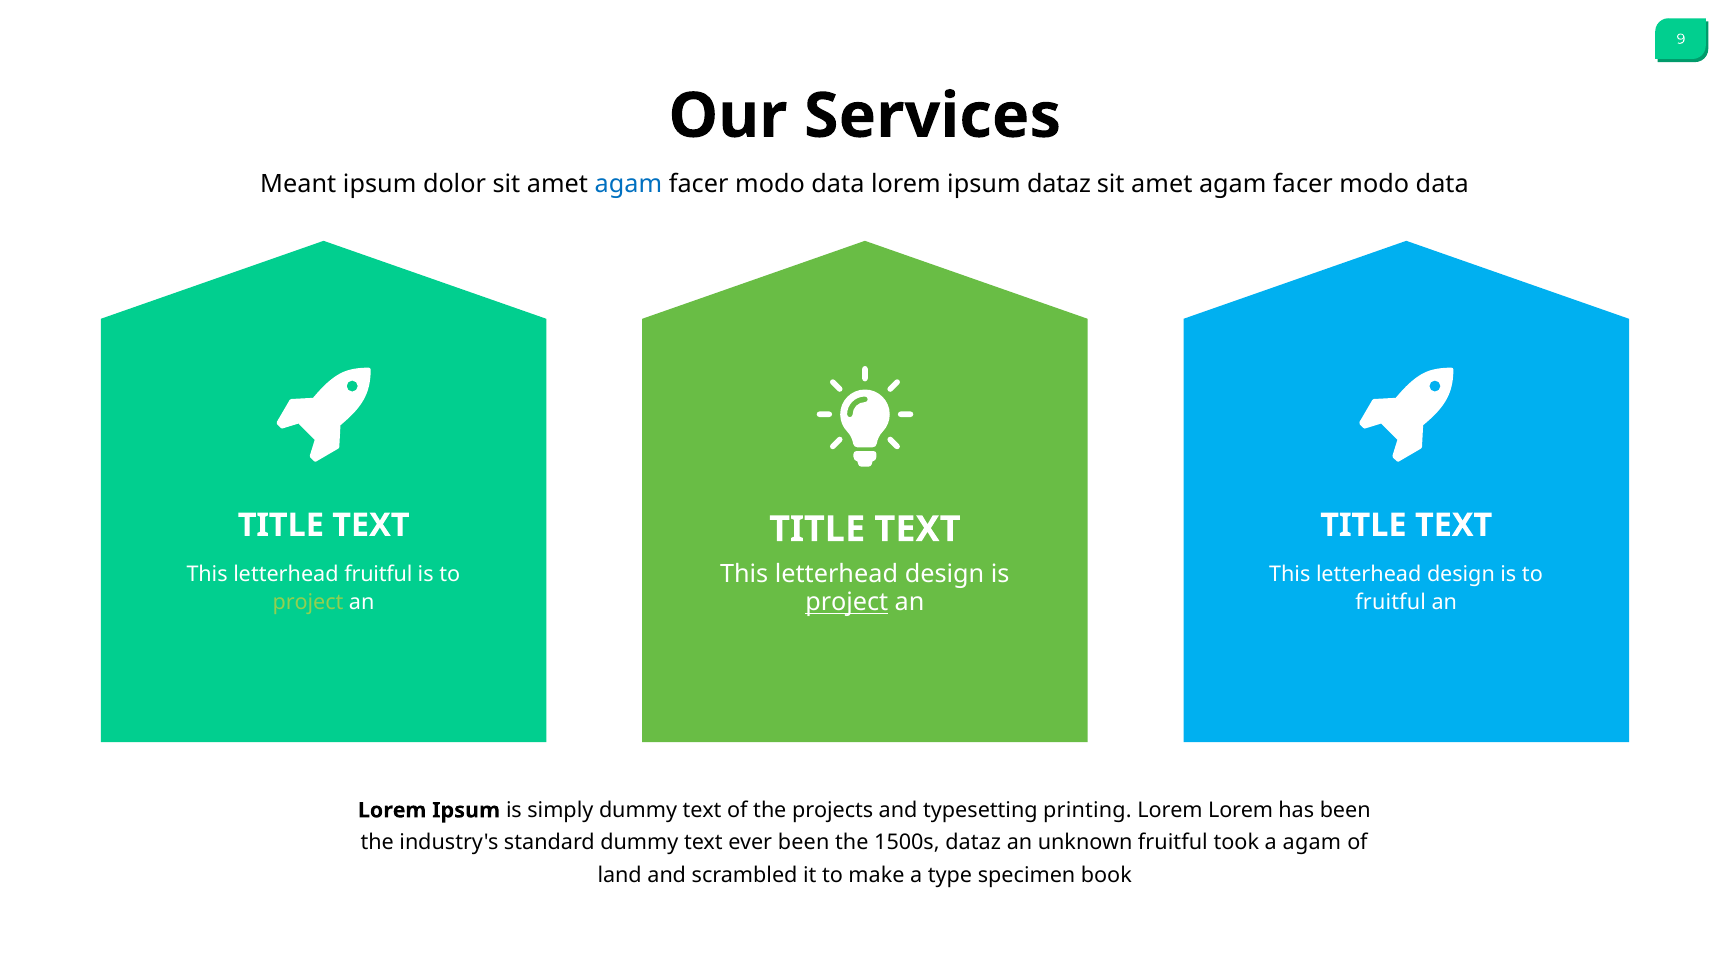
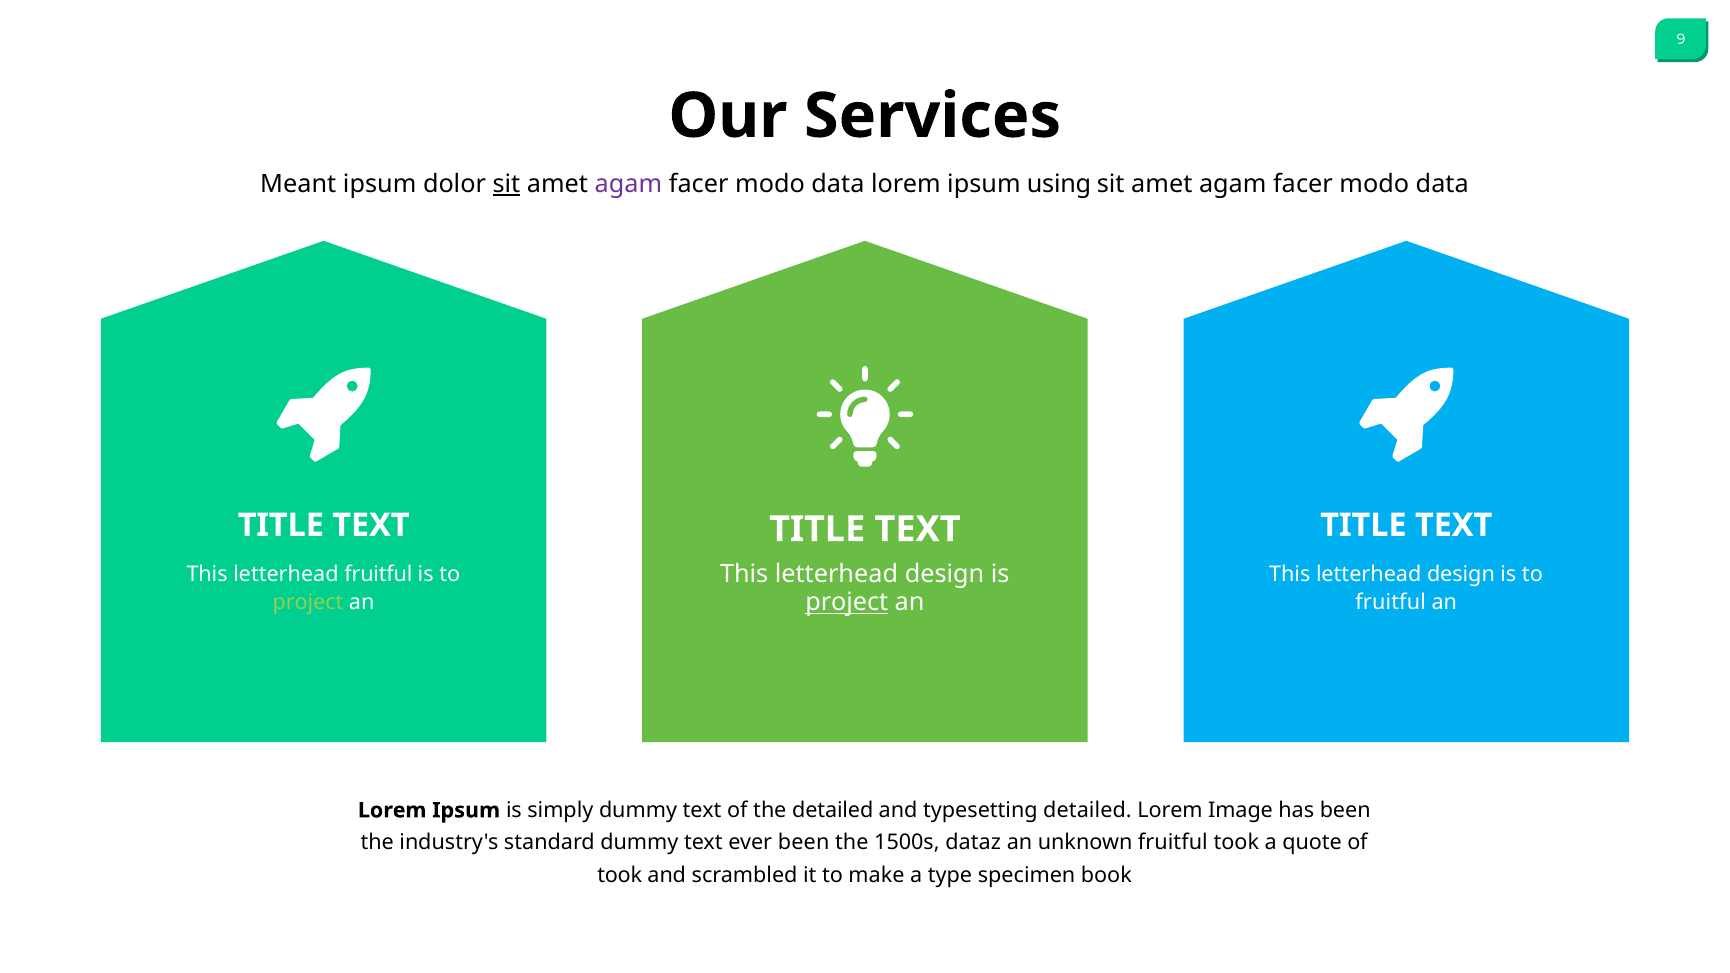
sit at (506, 184) underline: none -> present
agam at (628, 184) colour: blue -> purple
ipsum dataz: dataz -> using
the projects: projects -> detailed
typesetting printing: printing -> detailed
Lorem Lorem: Lorem -> Image
a agam: agam -> quote
land at (620, 875): land -> took
